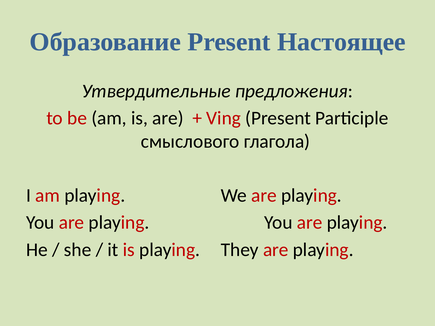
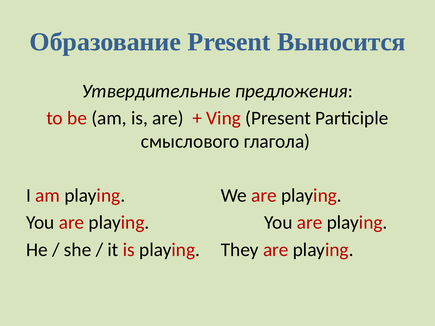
Настоящее: Настоящее -> Выносится
